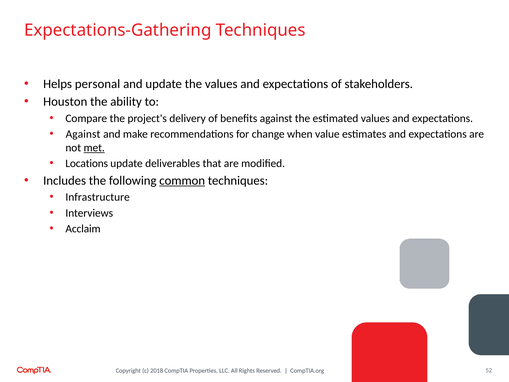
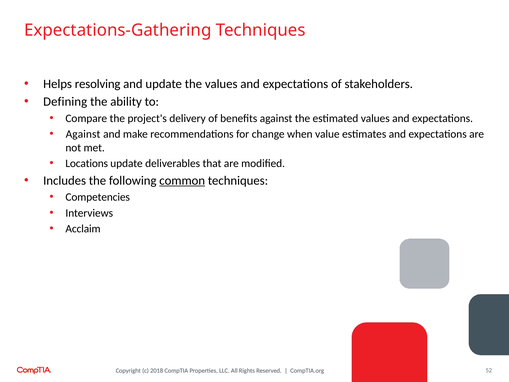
personal: personal -> resolving
Houston: Houston -> Defining
met underline: present -> none
Infrastructure: Infrastructure -> Competencies
